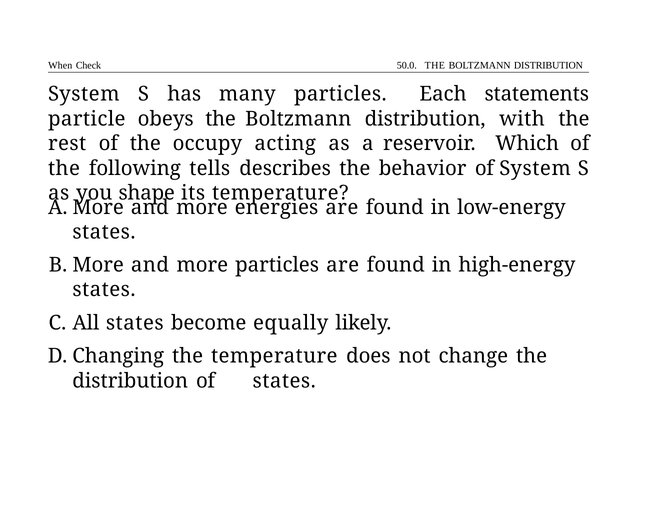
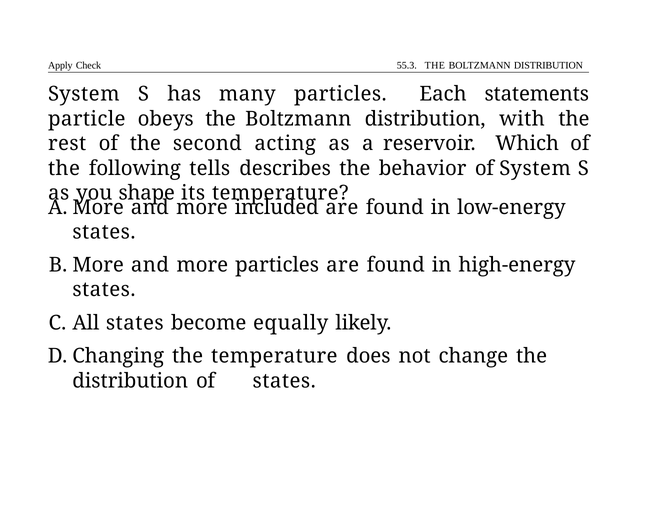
When: When -> Apply
50.0: 50.0 -> 55.3
occupy: occupy -> second
energies: energies -> included
